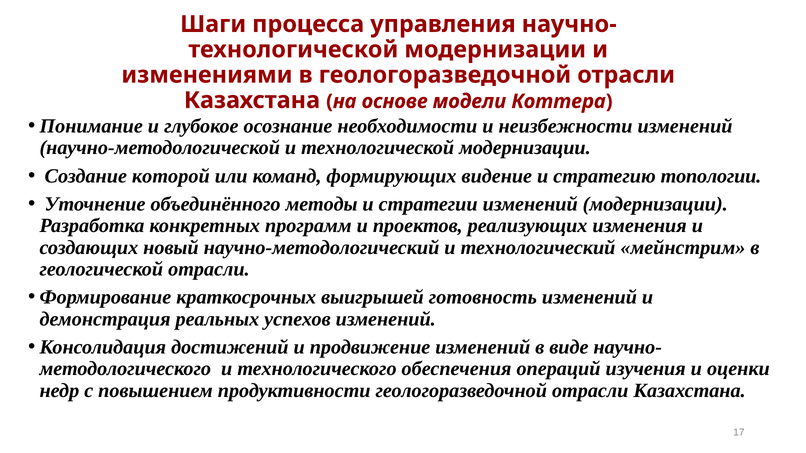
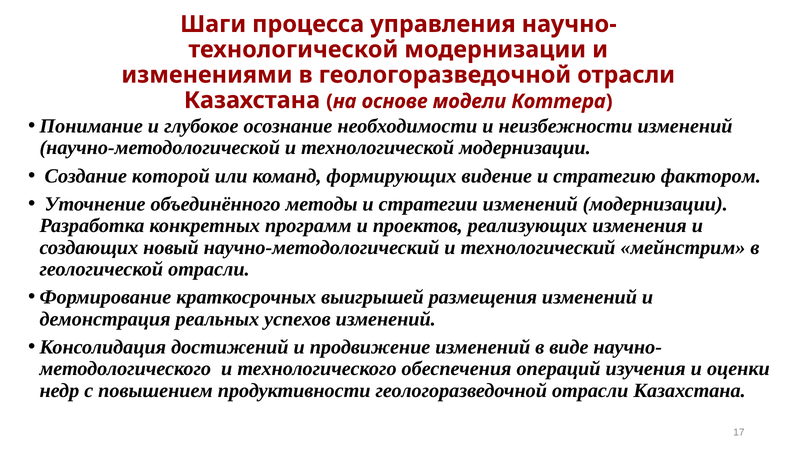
топологии: топологии -> фактором
готовность: готовность -> размещения
